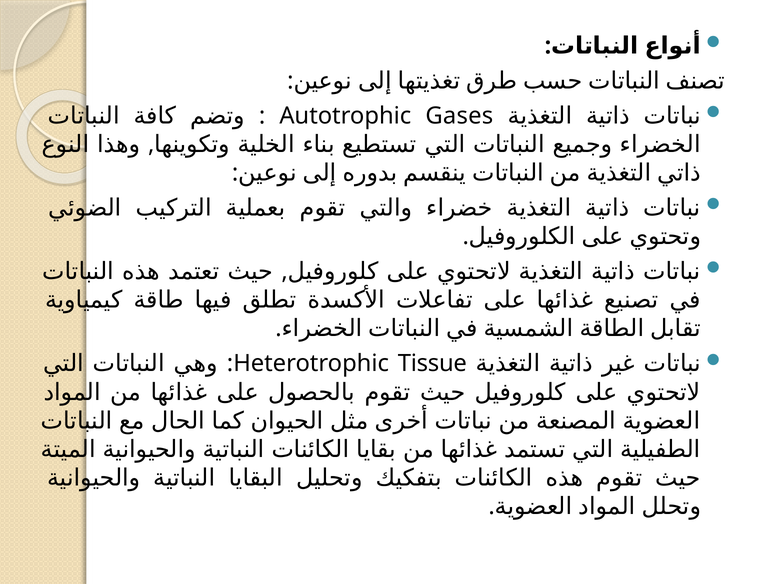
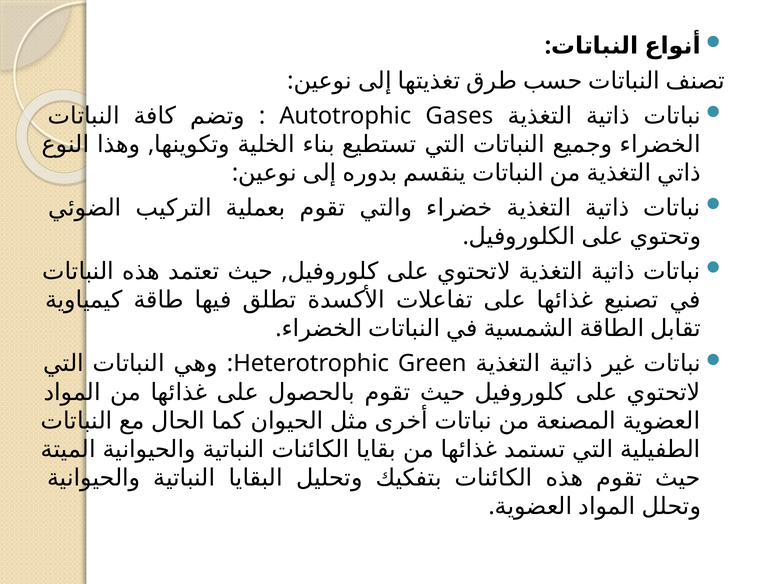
Tissue: Tissue -> Green
